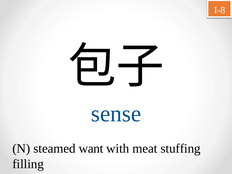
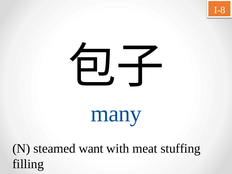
sense: sense -> many
